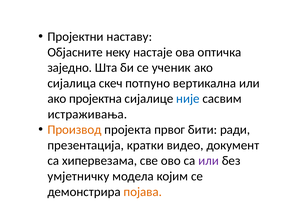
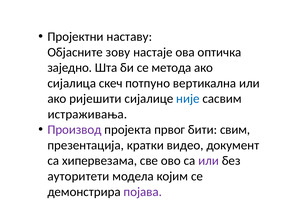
неку: неку -> зову
ученик: ученик -> метода
пројектна: пројектна -> ријешити
Производ colour: orange -> purple
ради: ради -> свим
умјетничку: умјетничку -> ауторитети
појава colour: orange -> purple
